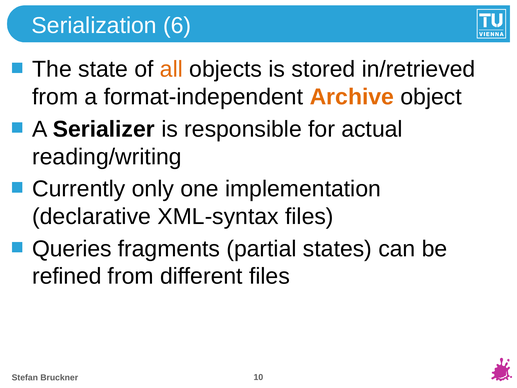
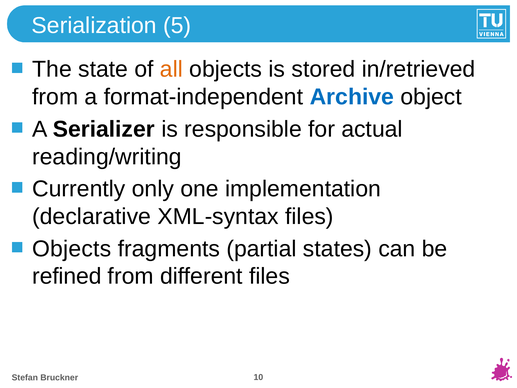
6: 6 -> 5
Archive colour: orange -> blue
Queries at (72, 249): Queries -> Objects
